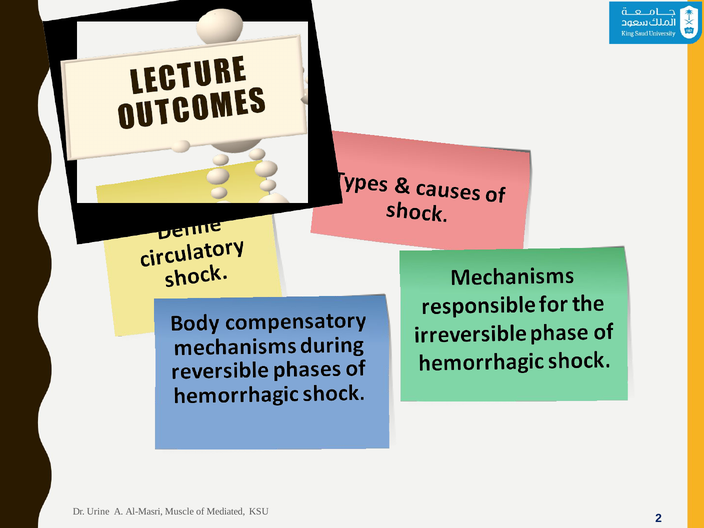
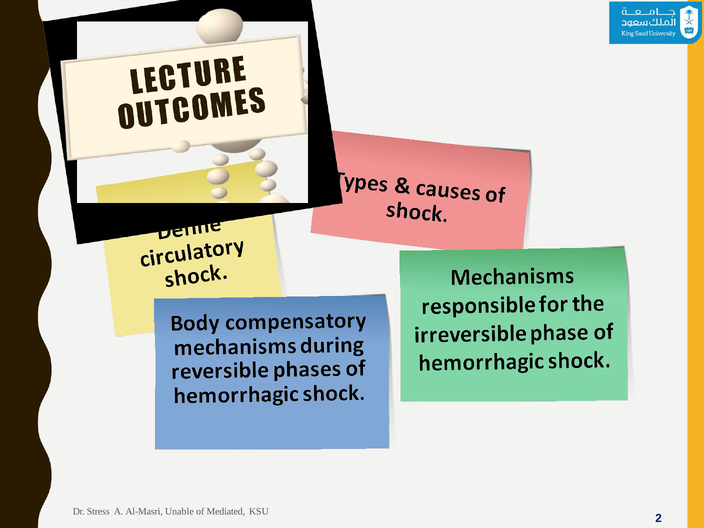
Urine: Urine -> Stress
Muscle: Muscle -> Unable
